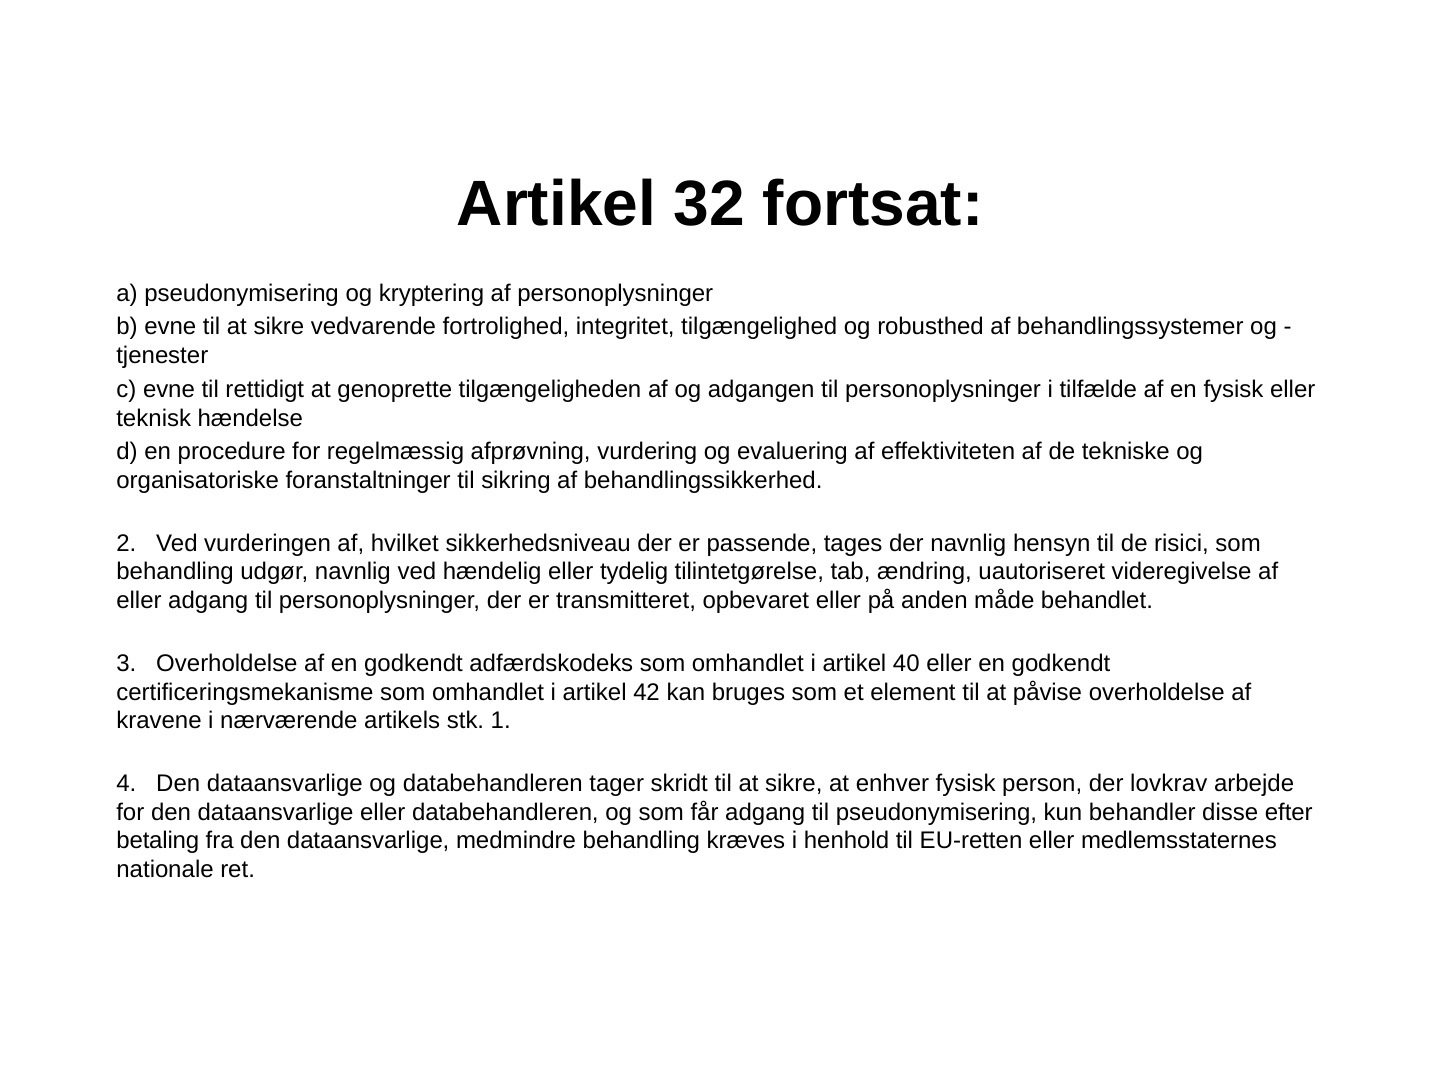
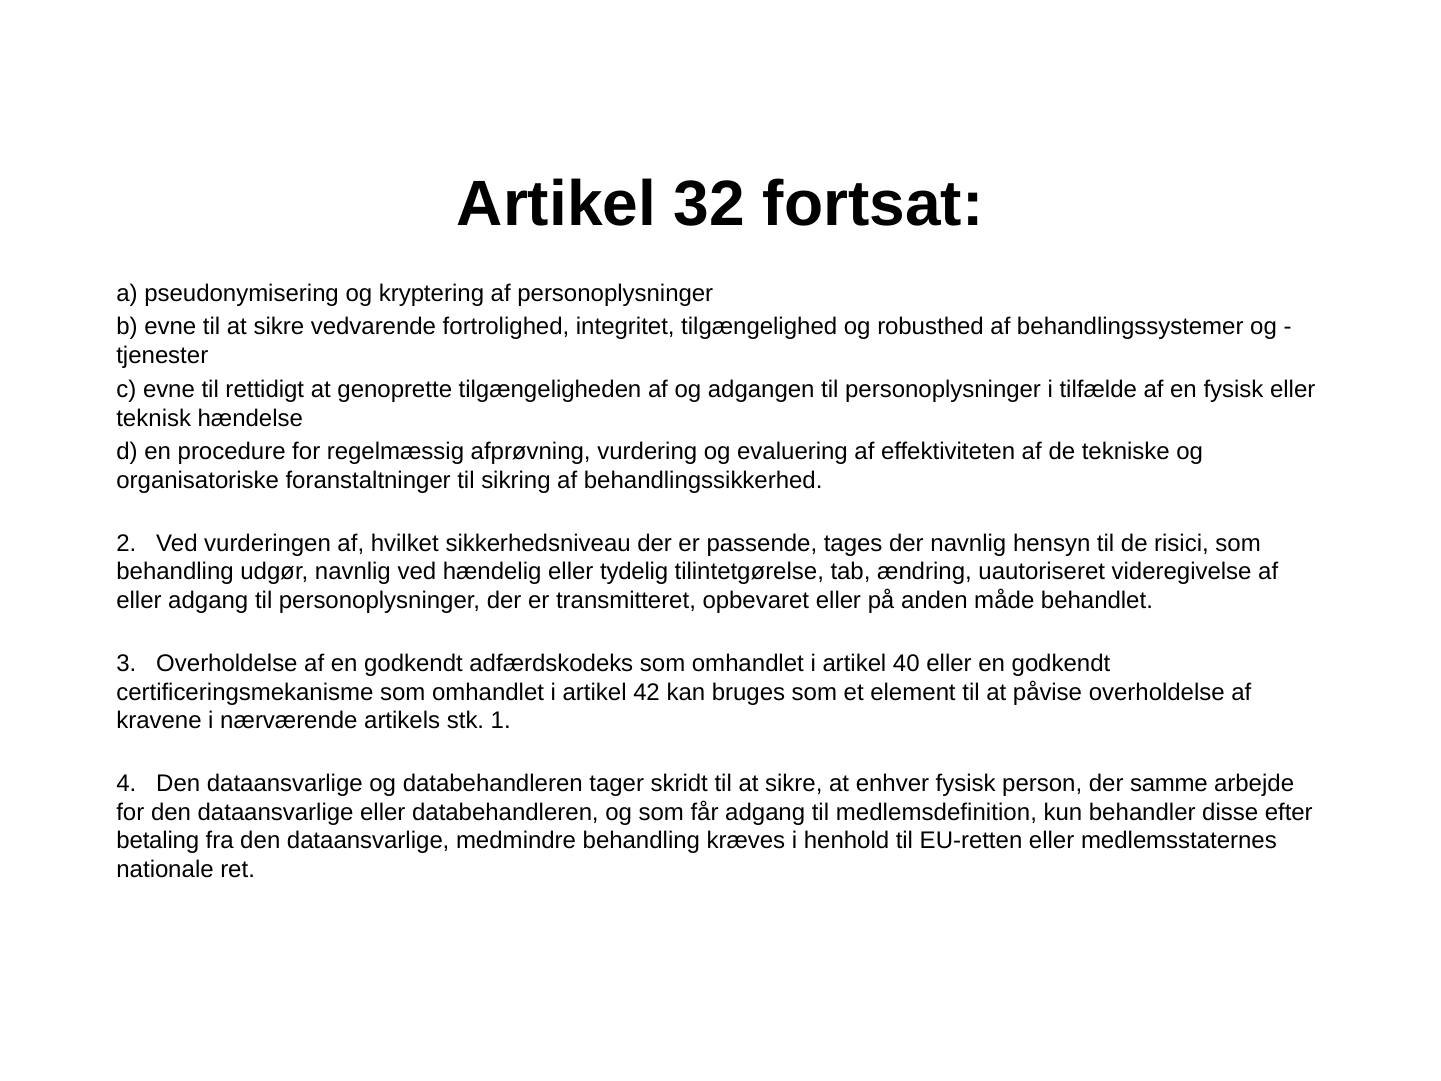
lovkrav: lovkrav -> samme
til pseudonymisering: pseudonymisering -> medlemsdefinition
